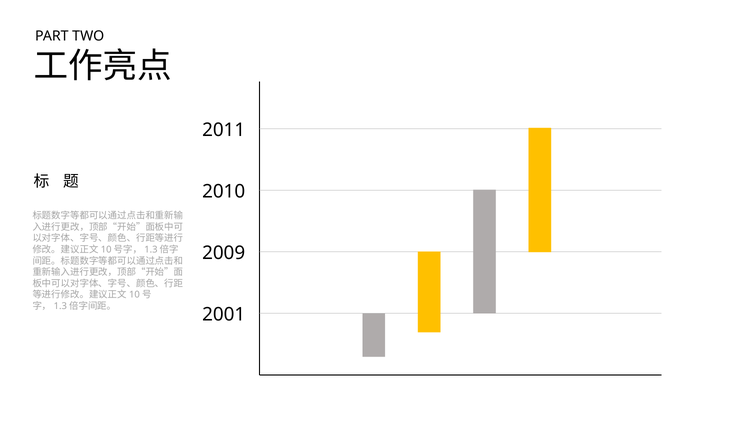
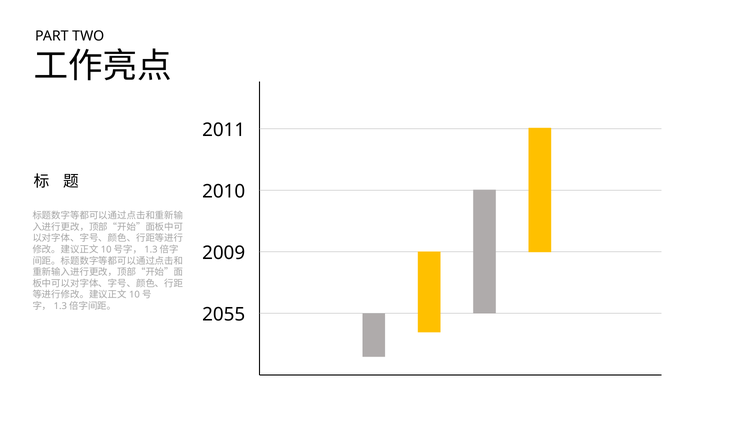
2001: 2001 -> 2055
